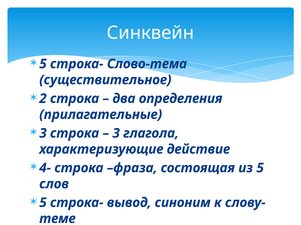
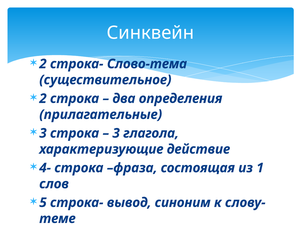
5 at (43, 64): 5 -> 2
из 5: 5 -> 1
